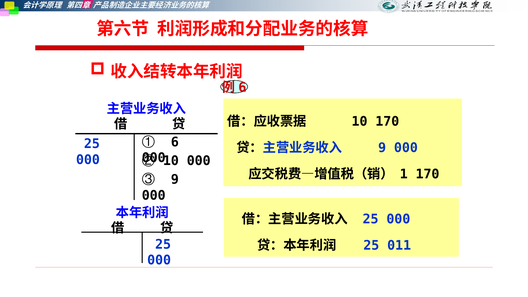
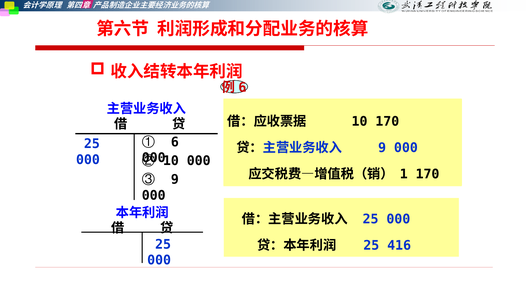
011: 011 -> 416
